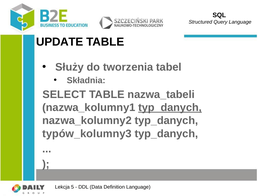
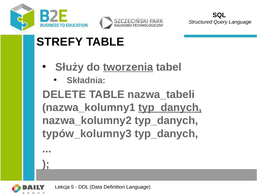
UPDATE: UPDATE -> STREFY
tworzenia underline: none -> present
SELECT: SELECT -> DELETE
